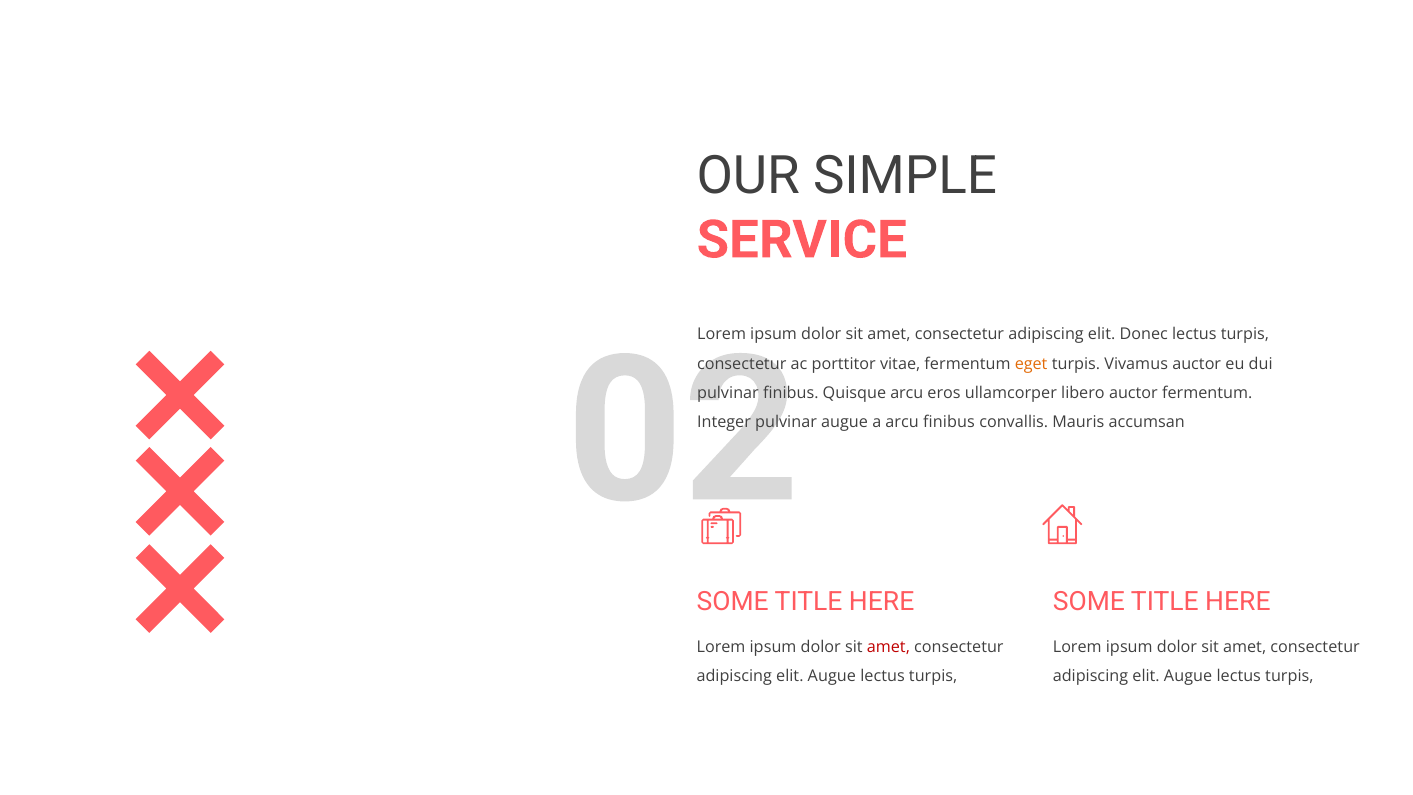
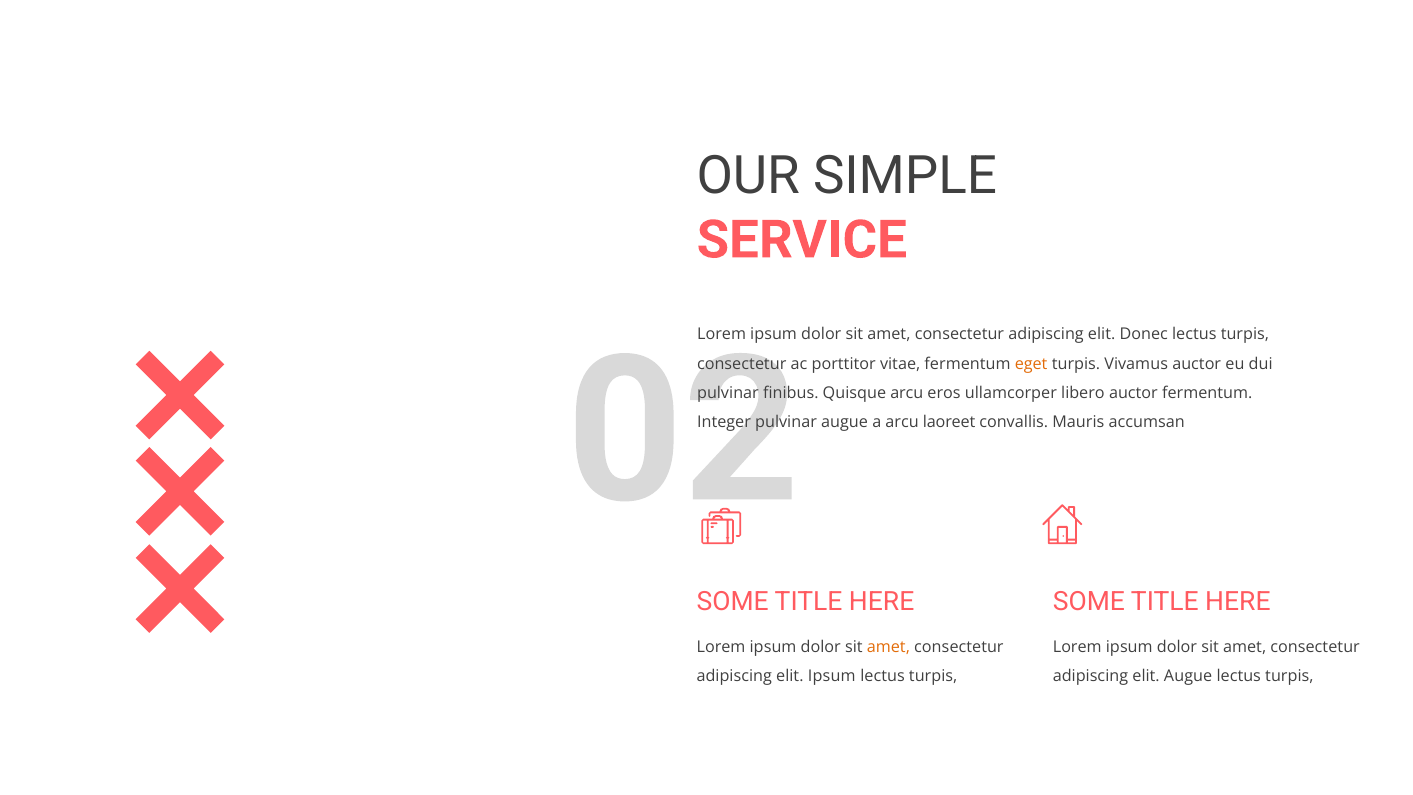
arcu finibus: finibus -> laoreet
amet at (888, 647) colour: red -> orange
Augue at (832, 676): Augue -> Ipsum
